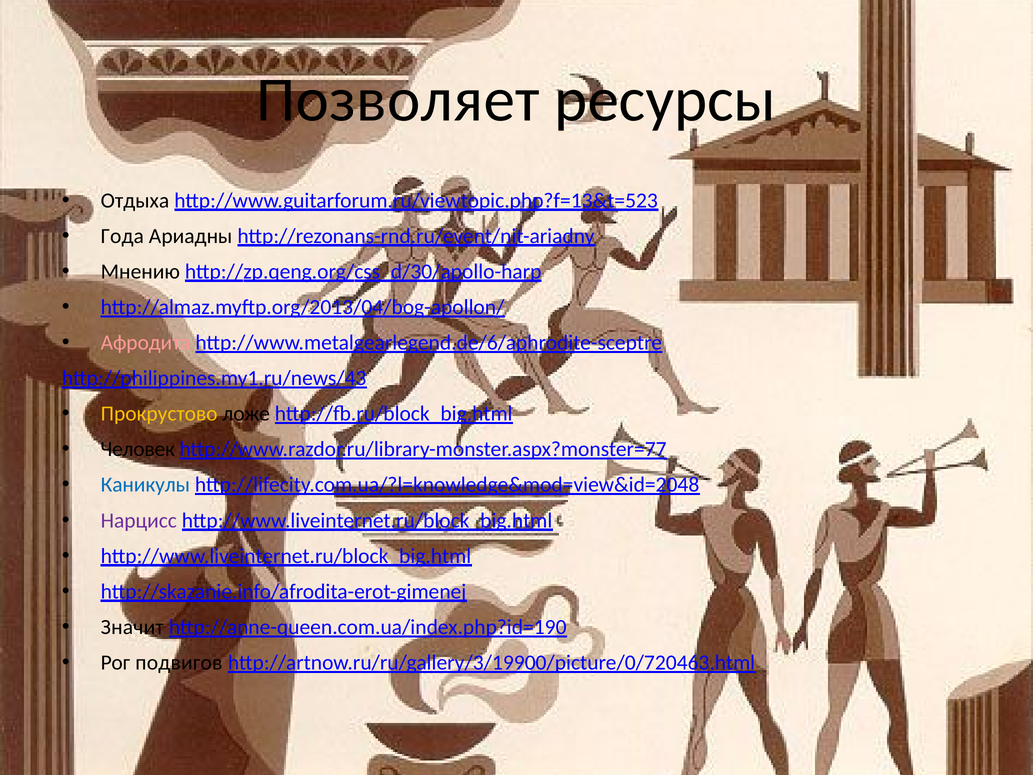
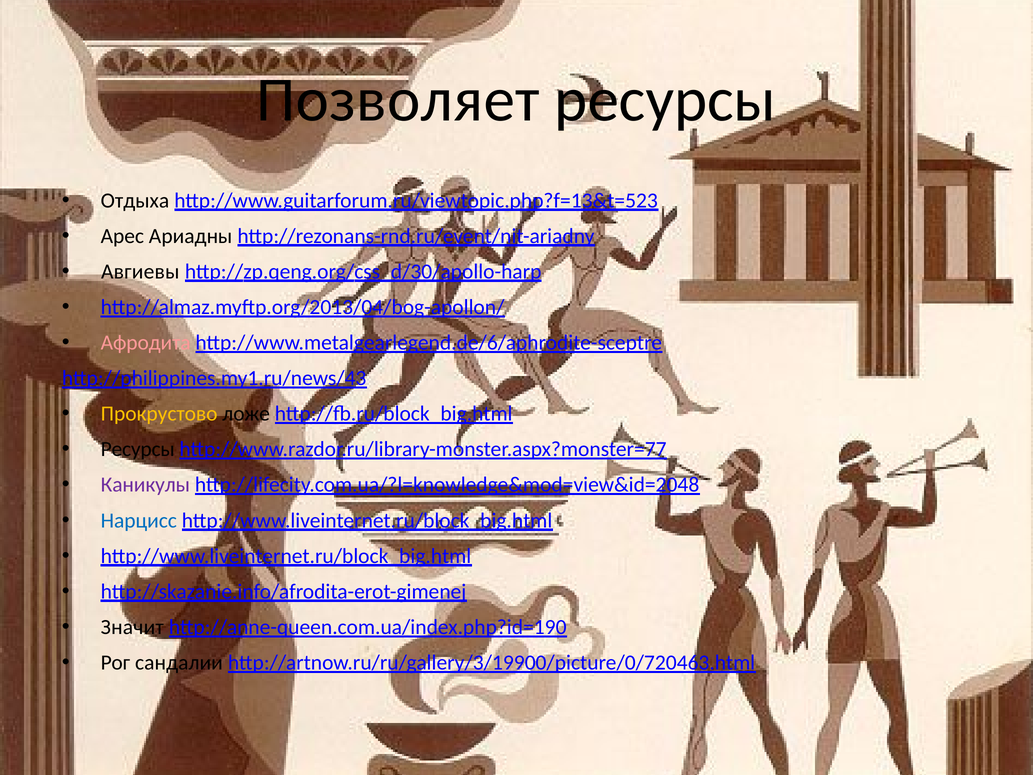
Года: Года -> Арес
Мнению: Мнению -> Авгиевы
Человек at (138, 449): Человек -> Ресурсы
Каникулы colour: blue -> purple
Нарцисс colour: purple -> blue
подвигов: подвигов -> сандалии
